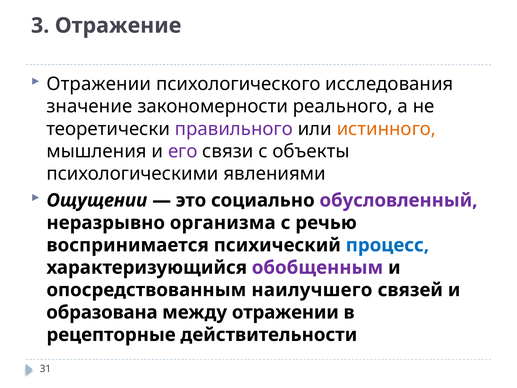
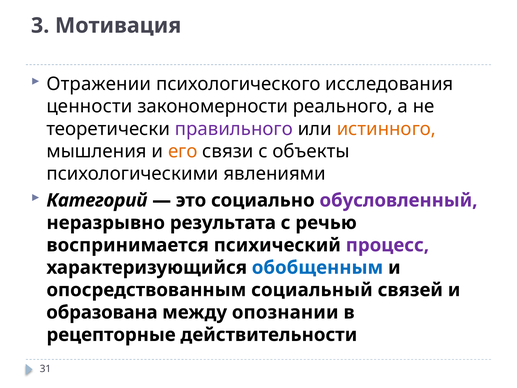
Отражение: Отражение -> Мотивация
значение: значение -> ценности
его colour: purple -> orange
Ощущении: Ощущении -> Категорий
организма: организма -> результата
процесс colour: blue -> purple
обобщенным colour: purple -> blue
наилучшего: наилучшего -> социальный
между отражении: отражении -> опознании
